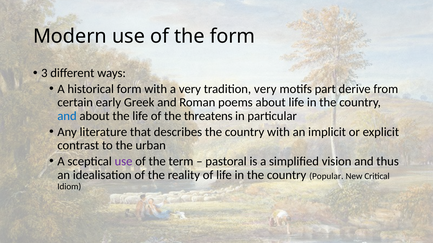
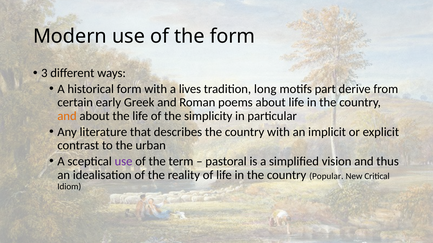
a very: very -> lives
tradition very: very -> long
and at (67, 116) colour: blue -> orange
threatens: threatens -> simplicity
